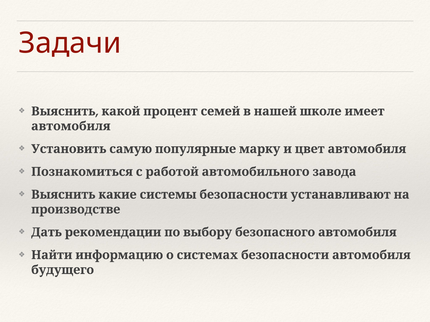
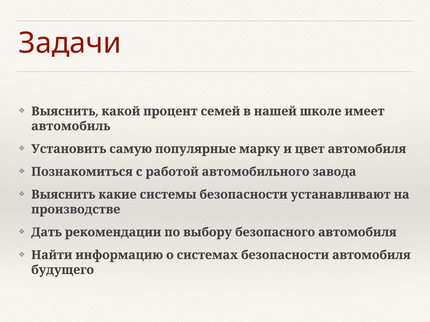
автомобиля at (71, 126): автомобиля -> автомобиль
